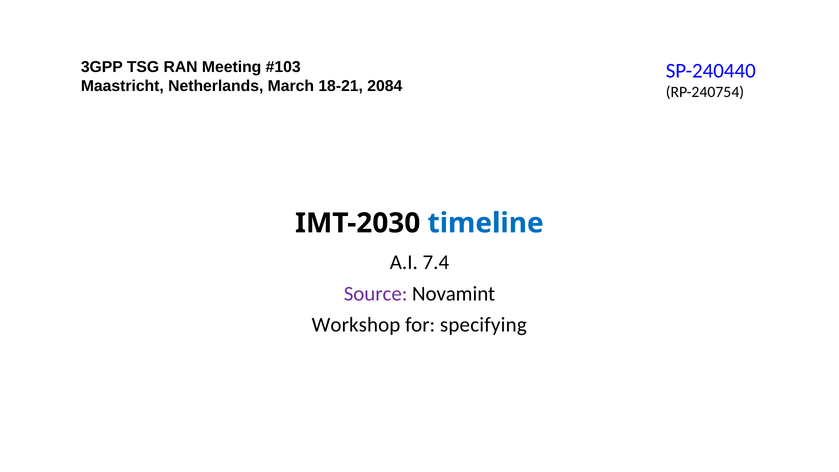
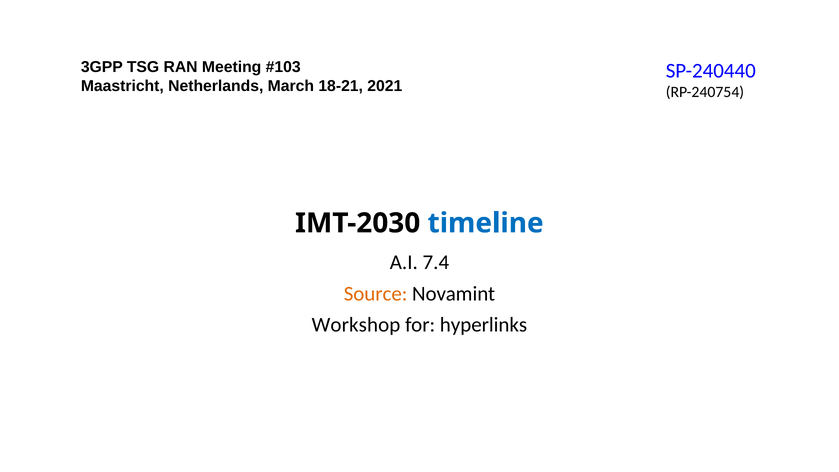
2084: 2084 -> 2021
Source colour: purple -> orange
specifying: specifying -> hyperlinks
